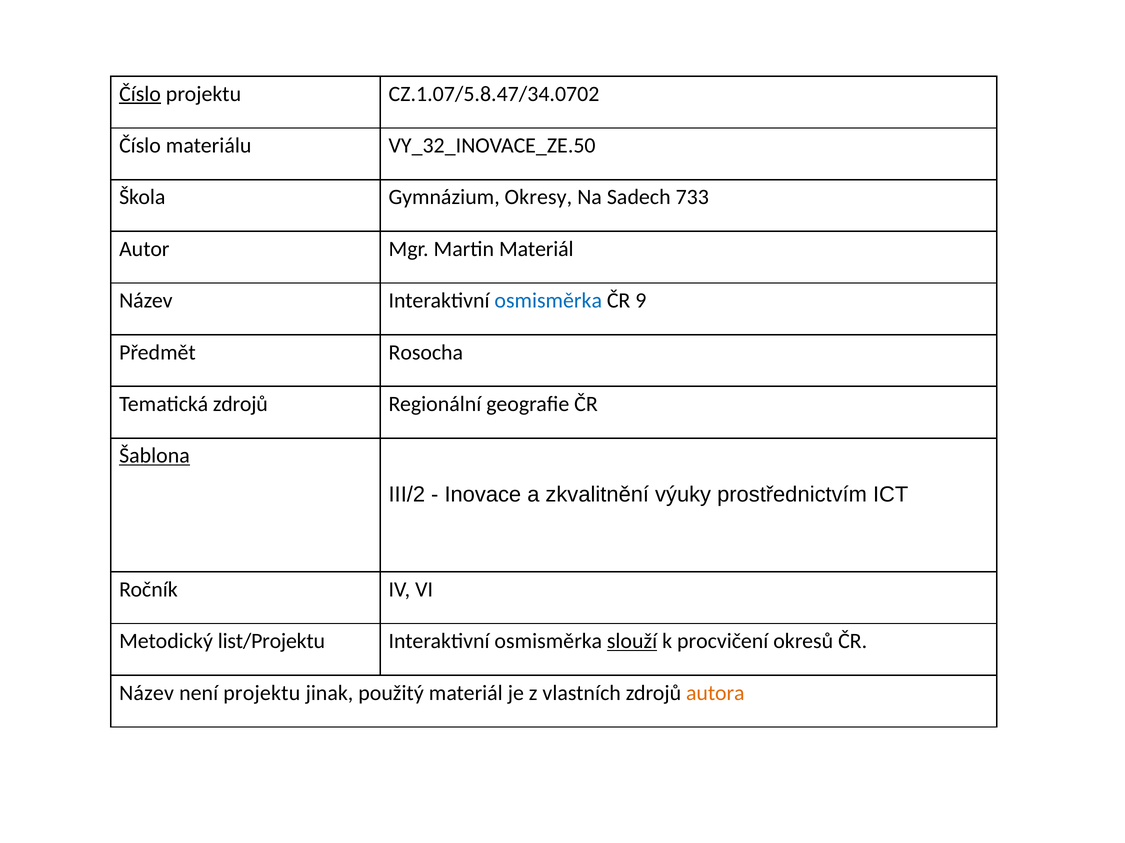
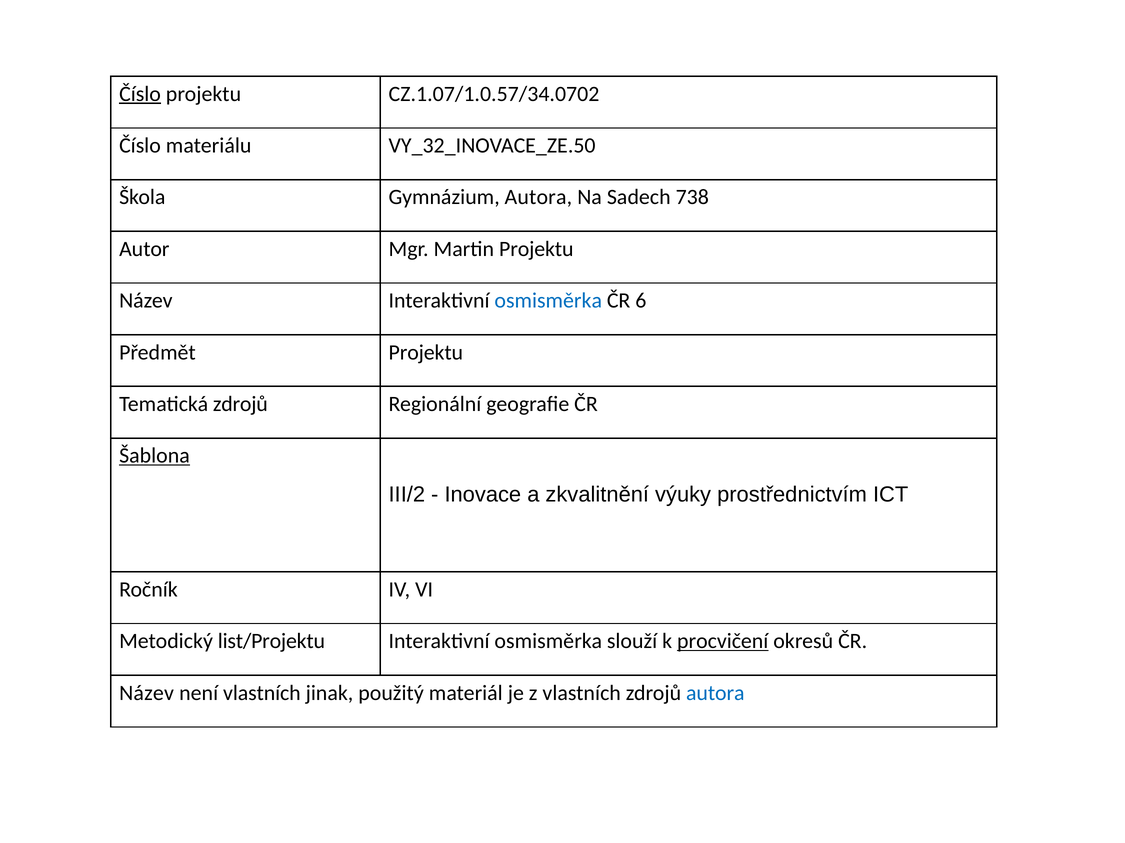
CZ.1.07/5.8.47/34.0702: CZ.1.07/5.8.47/34.0702 -> CZ.1.07/1.0.57/34.0702
Gymnázium Okresy: Okresy -> Autora
733: 733 -> 738
Martin Materiál: Materiál -> Projektu
9: 9 -> 6
Předmět Rosocha: Rosocha -> Projektu
slouží underline: present -> none
procvičení underline: none -> present
není projektu: projektu -> vlastních
autora at (715, 693) colour: orange -> blue
